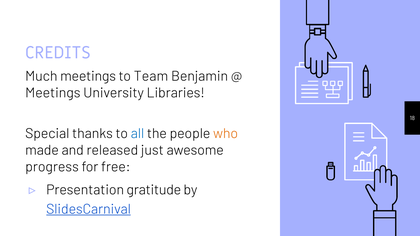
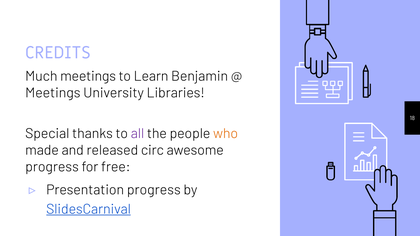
Team: Team -> Learn
all colour: blue -> purple
just: just -> circ
Presentation gratitude: gratitude -> progress
